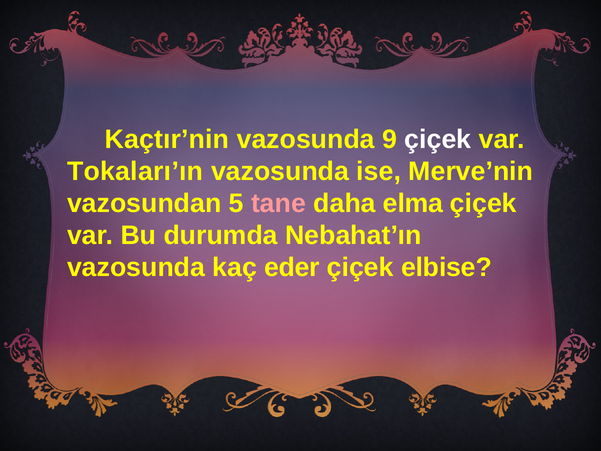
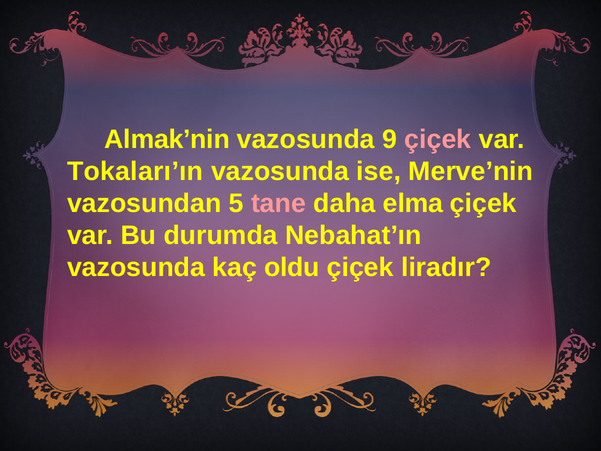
Kaçtır’nin: Kaçtır’nin -> Almak’nin
çiçek at (438, 139) colour: white -> pink
eder: eder -> oldu
elbise: elbise -> liradır
